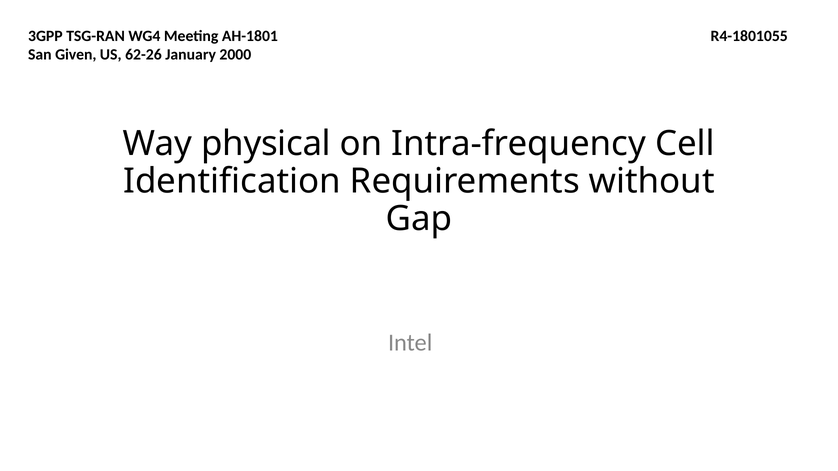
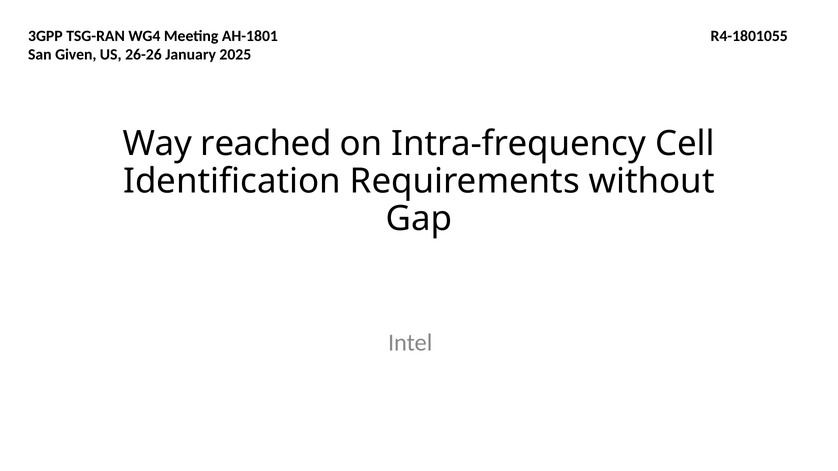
62-26: 62-26 -> 26-26
2000: 2000 -> 2025
physical: physical -> reached
